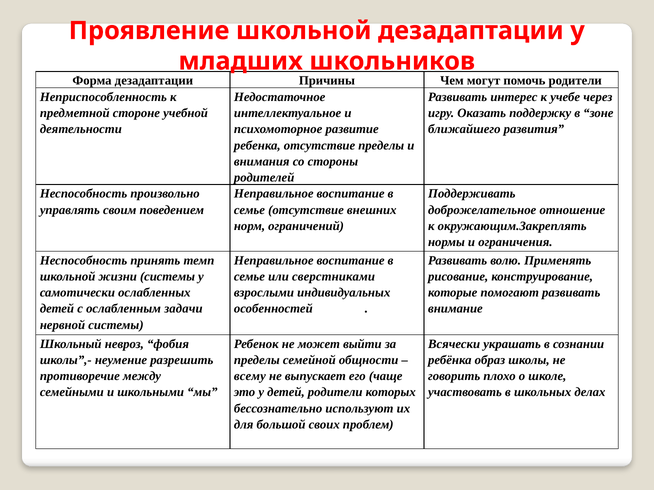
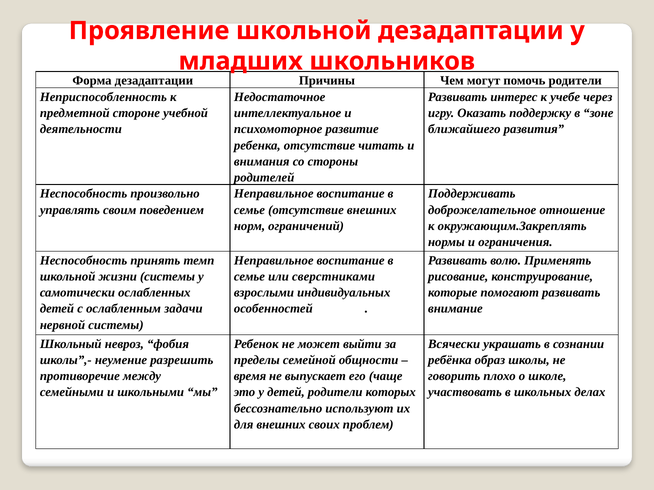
отсутствие пределы: пределы -> читать
всему: всему -> время
для большой: большой -> внешних
